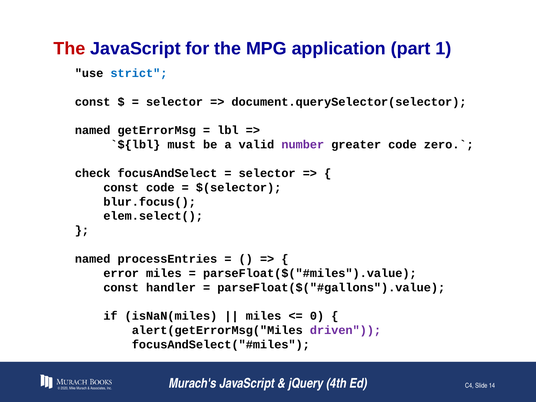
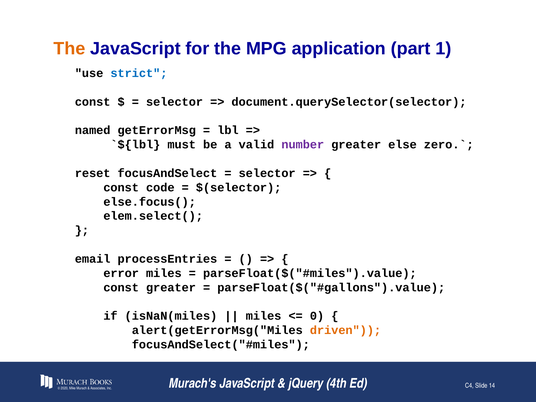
The at (69, 49) colour: red -> orange
greater code: code -> else
check: check -> reset
blur.focus(: blur.focus( -> else.focus(
named at (93, 259): named -> email
const handler: handler -> greater
driven colour: purple -> orange
